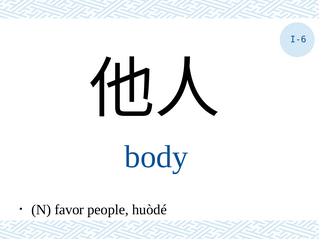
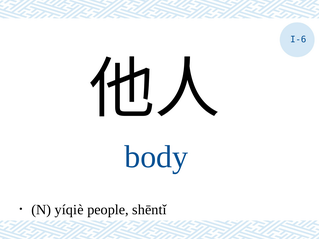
favor: favor -> yíqiè
huòdé: huòdé -> shēntǐ
